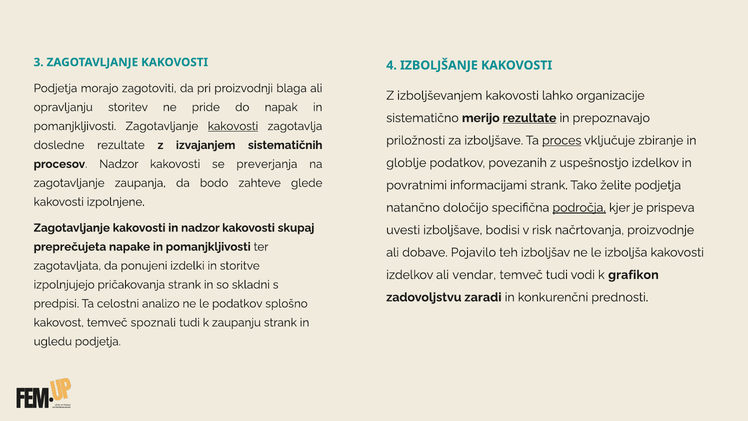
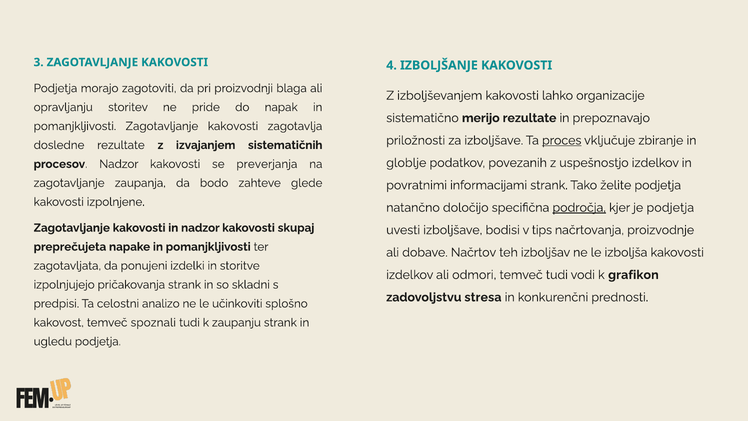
rezultate at (530, 118) underline: present -> none
kakovosti at (233, 126) underline: present -> none
je prispeva: prispeva -> podjetja
risk: risk -> tips
Pojavilo: Pojavilo -> Načrtov
vendar: vendar -> odmori
zaradi: zaradi -> stresa
le podatkov: podatkov -> učinkoviti
